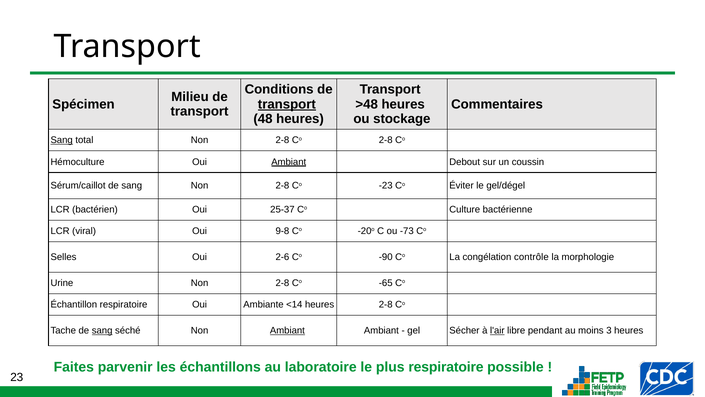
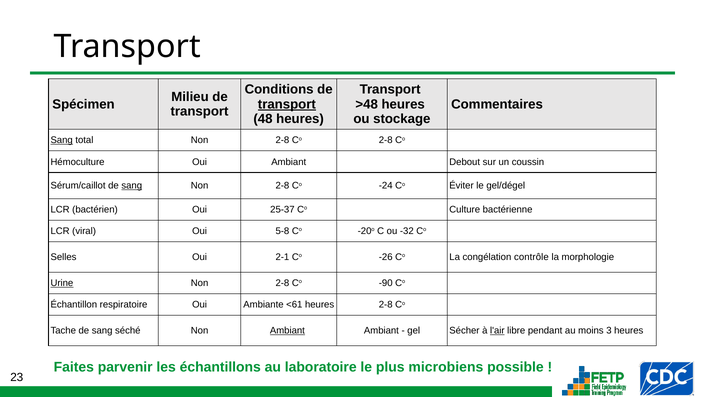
Ambiant at (289, 162) underline: present -> none
sang at (132, 186) underline: none -> present
-23: -23 -> -24
9-8: 9-8 -> 5-8
-73: -73 -> -32
2-6: 2-6 -> 2-1
-90: -90 -> -26
Urine underline: none -> present
-65: -65 -> -90
<14: <14 -> <61
sang at (102, 330) underline: present -> none
plus respiratoire: respiratoire -> microbiens
